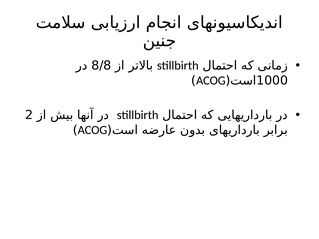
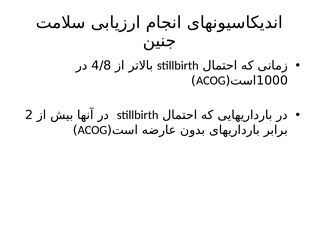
8/8: 8/8 -> 4/8
